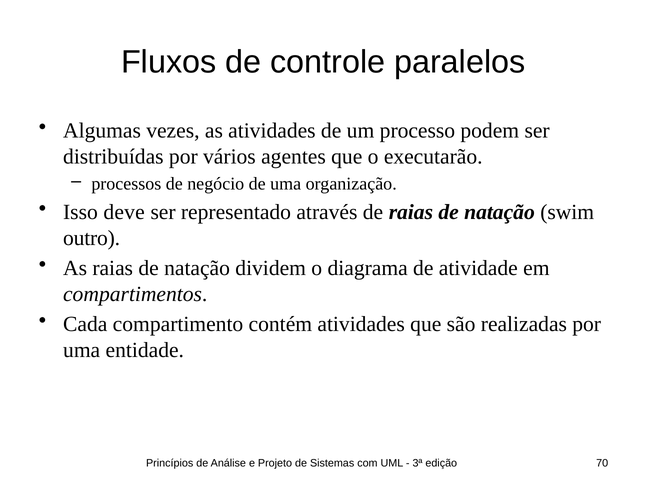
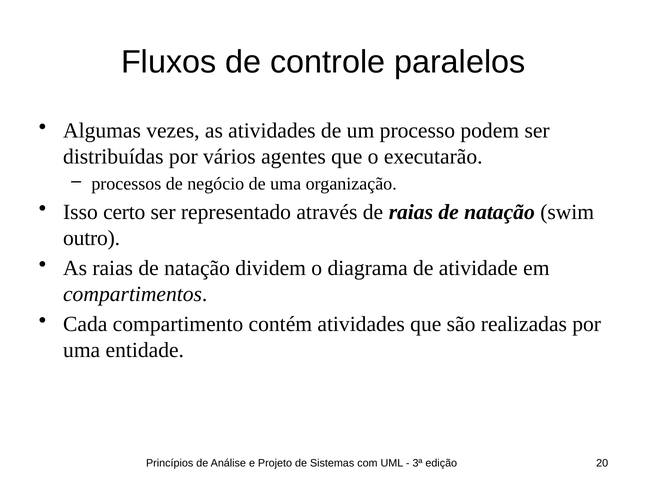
deve: deve -> certo
70: 70 -> 20
